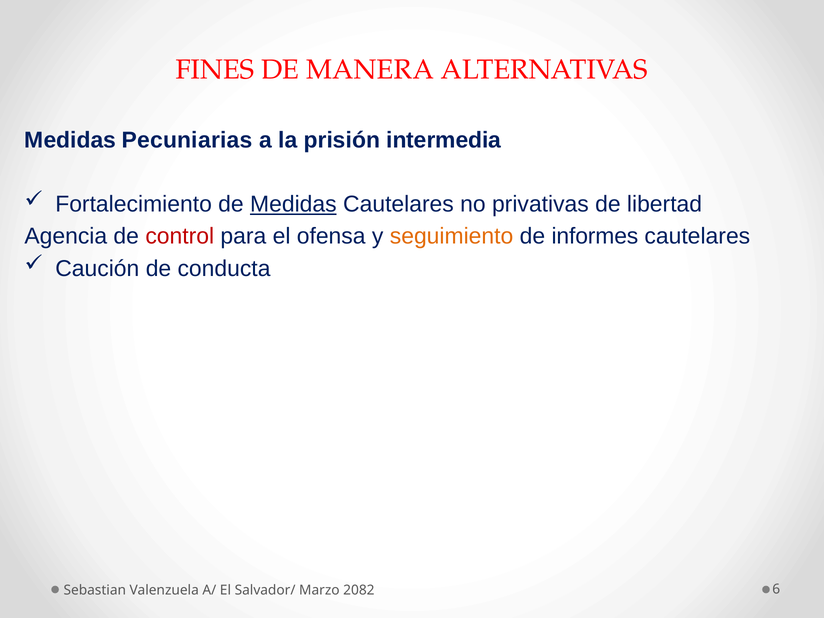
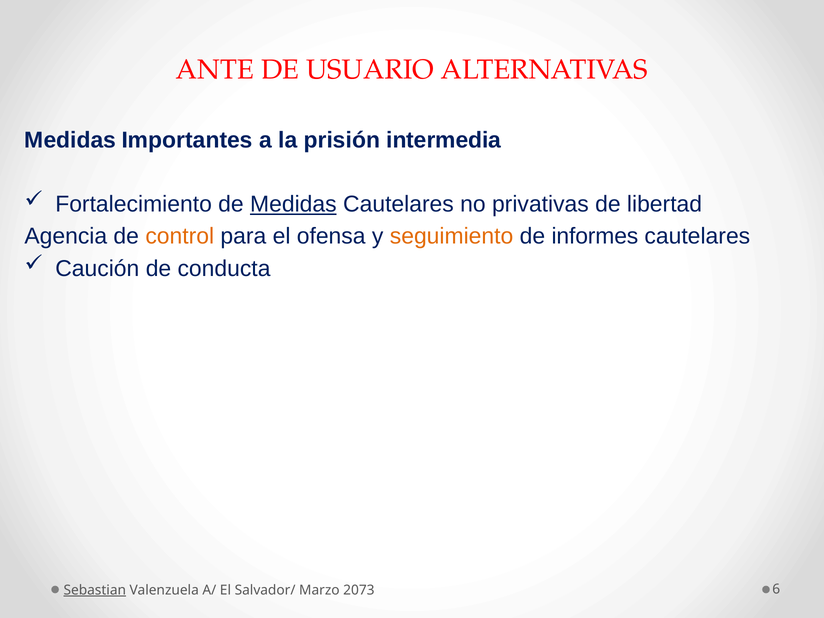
FINES: FINES -> ANTE
MANERA: MANERA -> USUARIO
Pecuniarias: Pecuniarias -> Importantes
control colour: red -> orange
Sebastian underline: none -> present
2082: 2082 -> 2073
